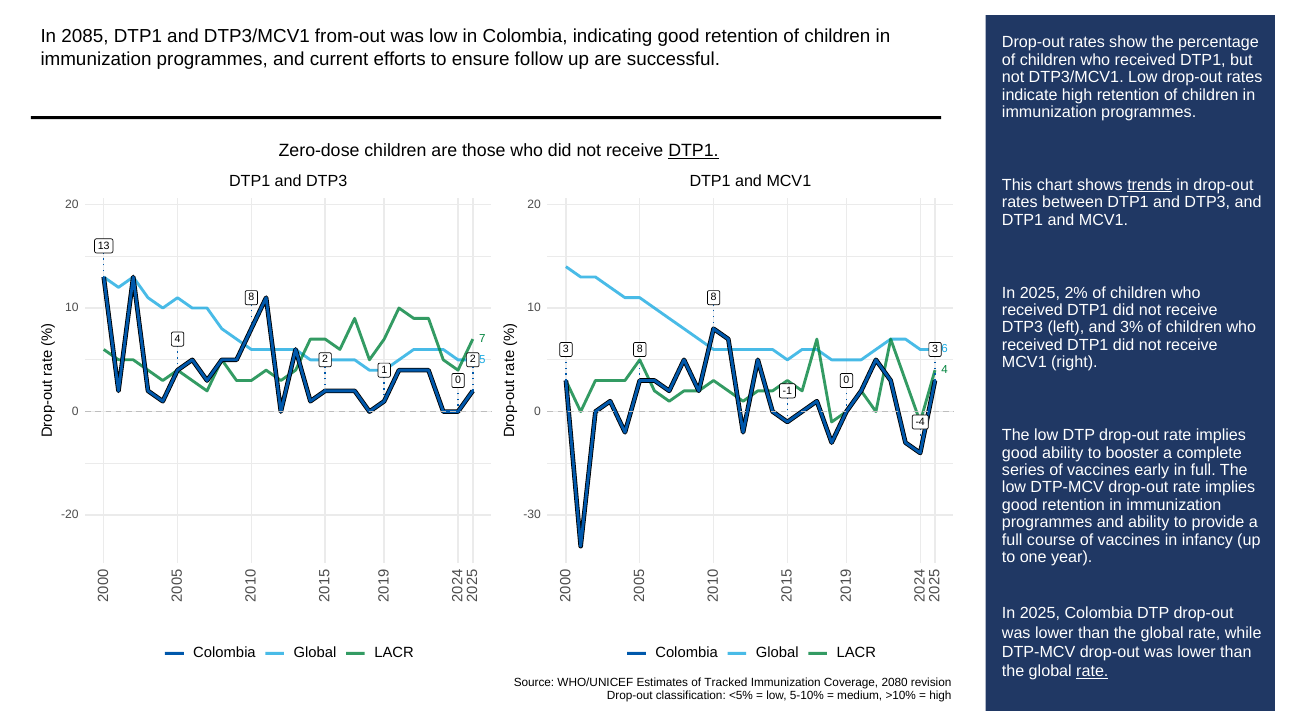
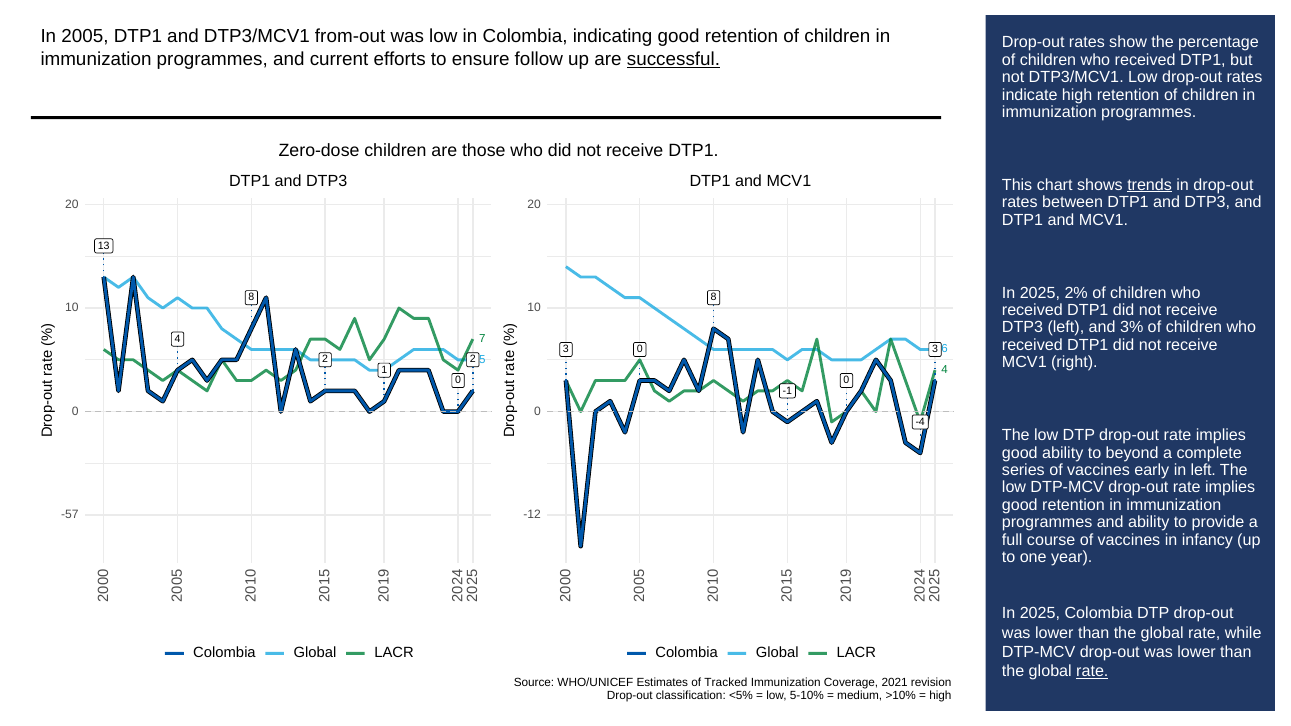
2085: 2085 -> 2005
successful underline: none -> present
DTP1 at (693, 151) underline: present -> none
3 8: 8 -> 0
booster: booster -> beyond
in full: full -> left
-20: -20 -> -57
-30: -30 -> -12
2080: 2080 -> 2021
